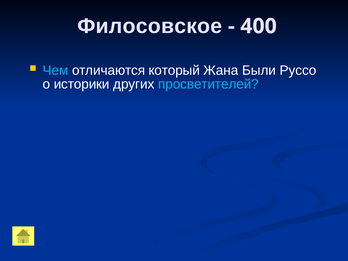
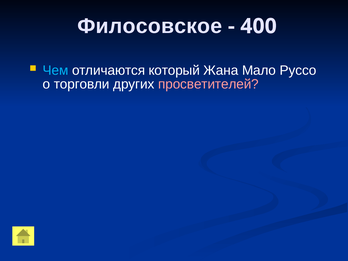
Были: Были -> Мало
историки: историки -> торговли
просветителей colour: light blue -> pink
